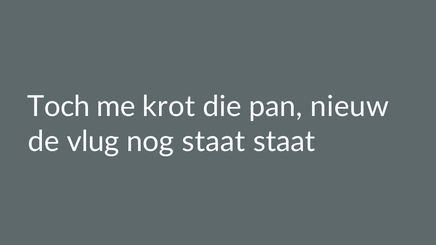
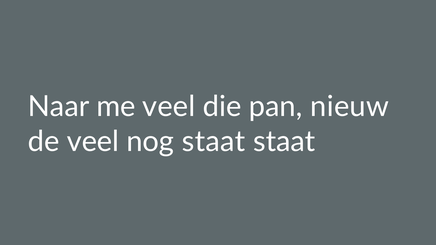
Toch: Toch -> Naar
me krot: krot -> veel
de vlug: vlug -> veel
